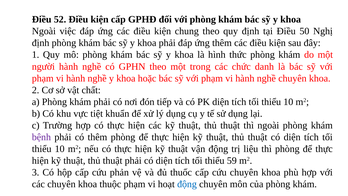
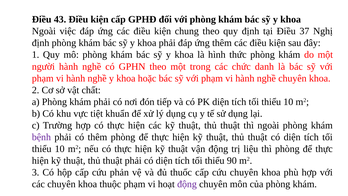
52: 52 -> 43
50: 50 -> 37
59: 59 -> 90
động at (187, 184) colour: blue -> purple
